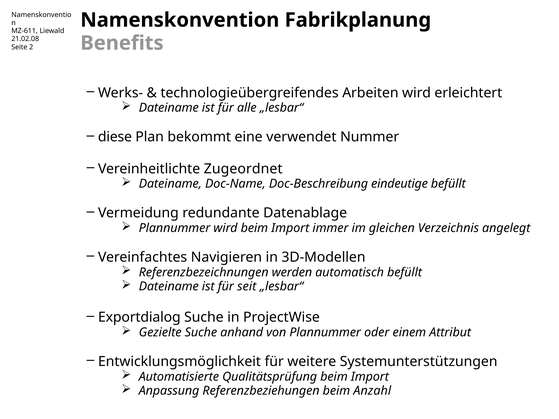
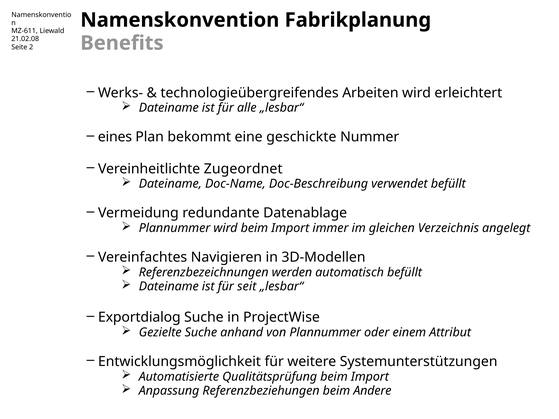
diese: diese -> eines
verwendet: verwendet -> geschickte
eindeutige: eindeutige -> verwendet
Anzahl: Anzahl -> Andere
